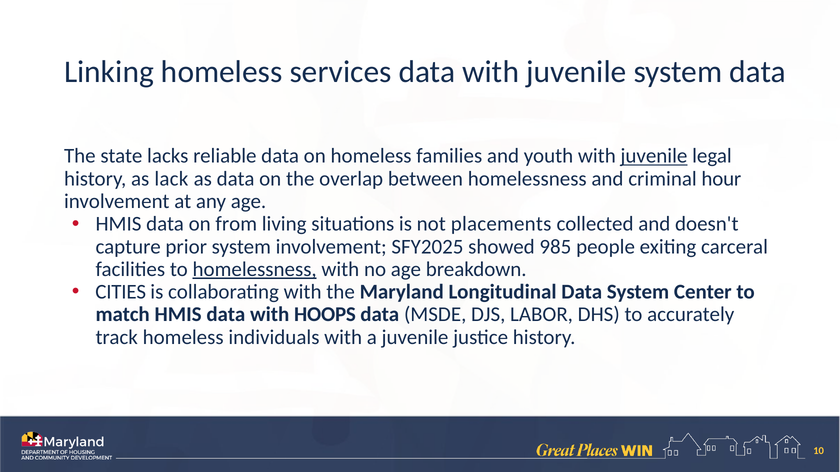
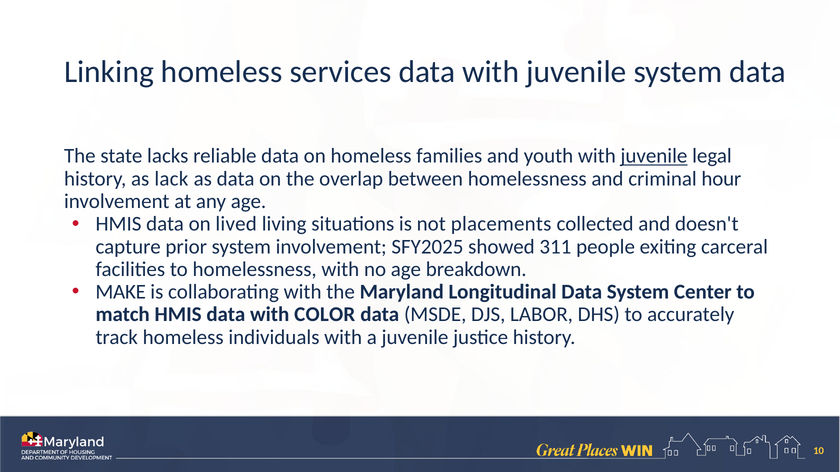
from: from -> lived
985: 985 -> 311
homelessness at (255, 270) underline: present -> none
CITIES: CITIES -> MAKE
HOOPS: HOOPS -> COLOR
